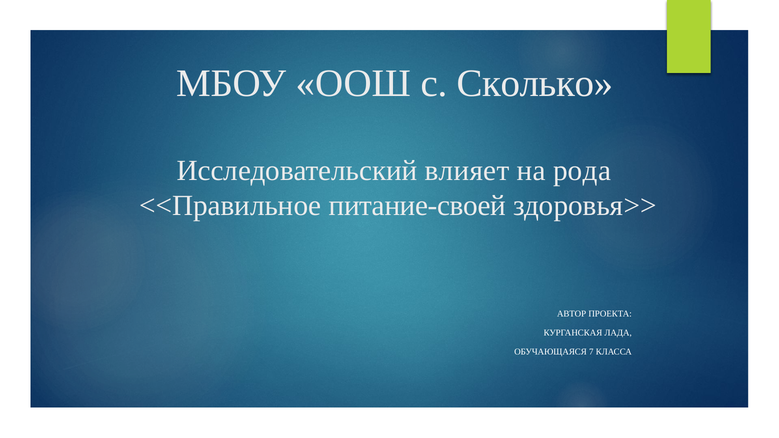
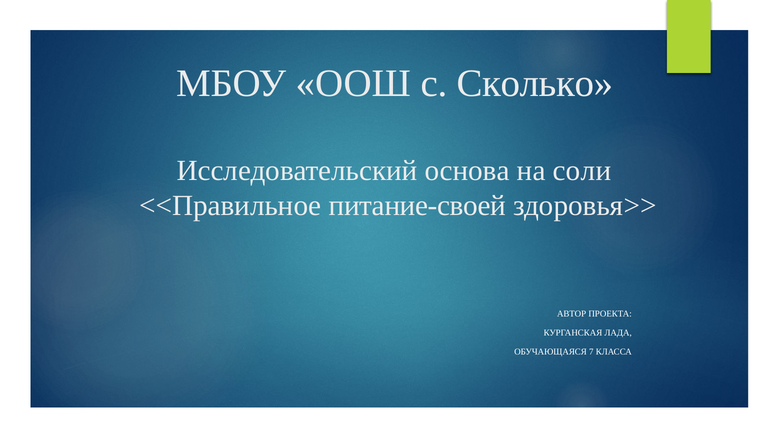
влияет: влияет -> основа
рода: рода -> соли
